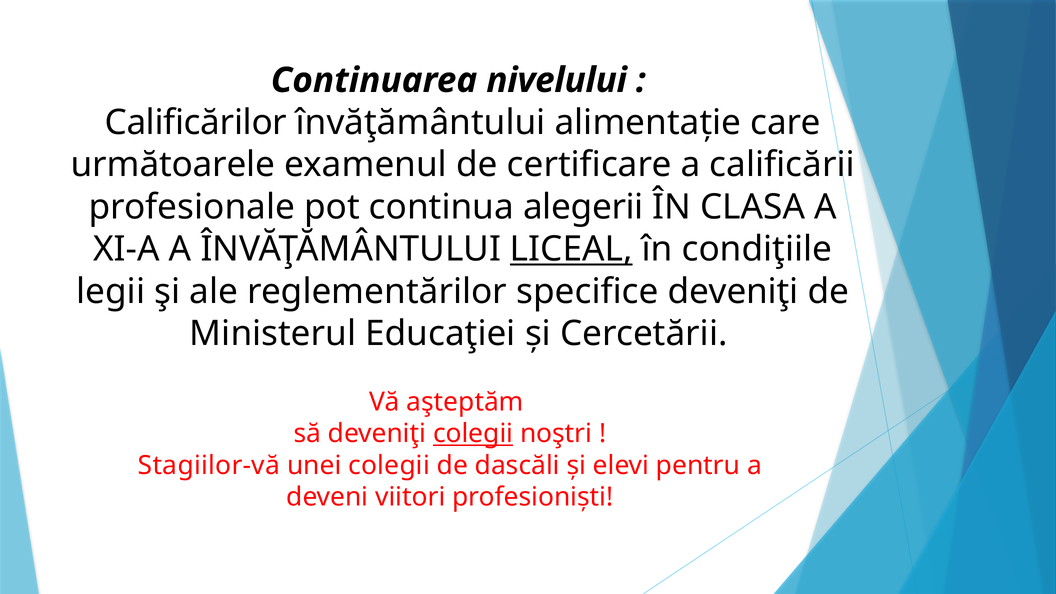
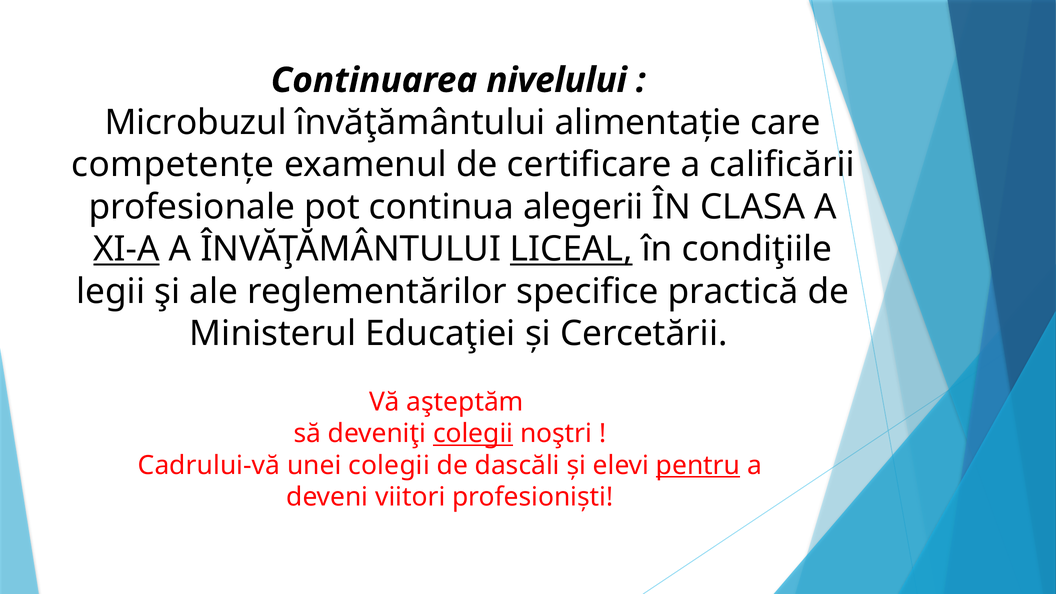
Calificărilor: Calificărilor -> Microbuzul
următoarele: următoarele -> competențe
XI-A underline: none -> present
specifice deveniţi: deveniţi -> practică
Stagiilor-vă: Stagiilor-vă -> Cadrului-vă
pentru underline: none -> present
